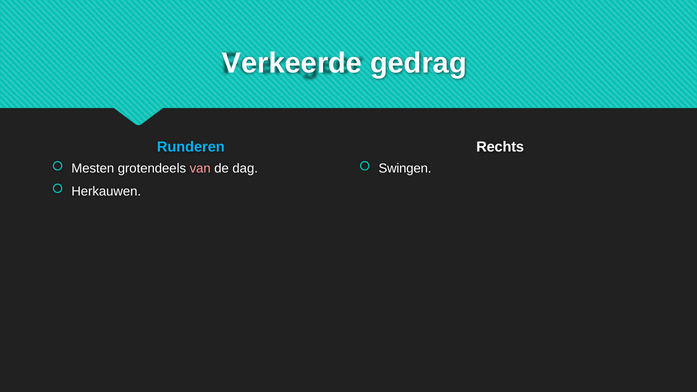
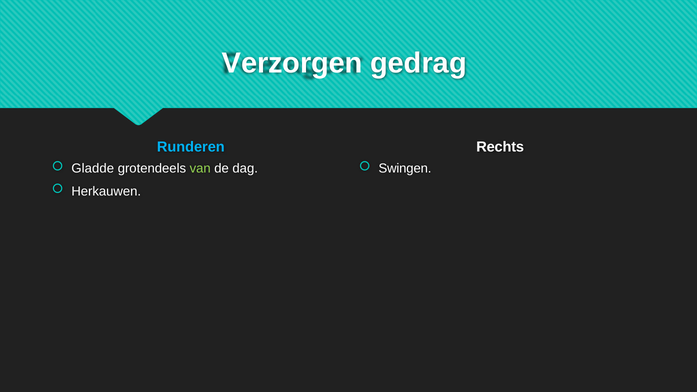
Verkeerde: Verkeerde -> Verzorgen
Mesten: Mesten -> Gladde
van colour: pink -> light green
